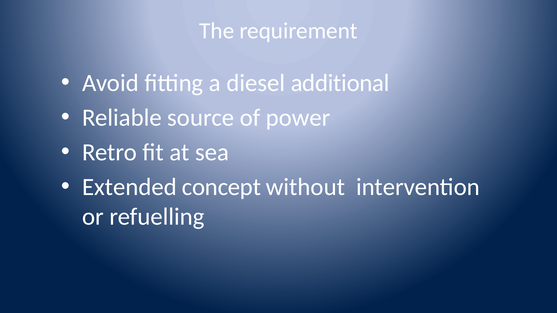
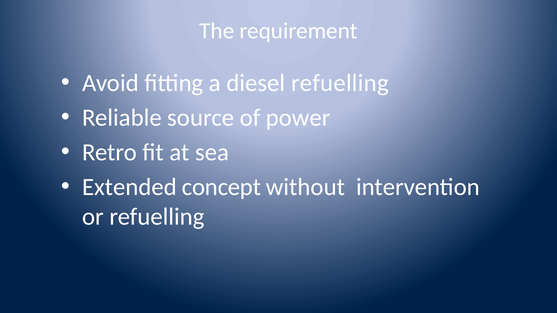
diesel additional: additional -> refuelling
